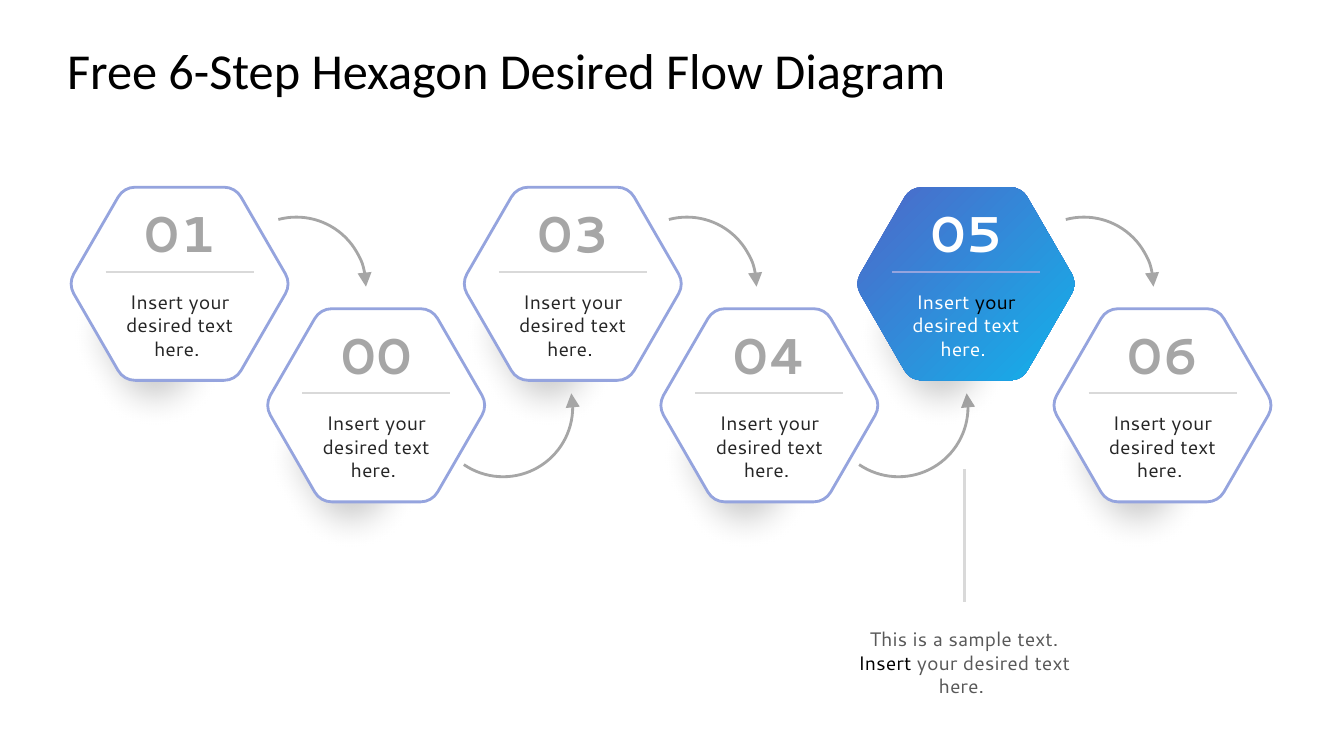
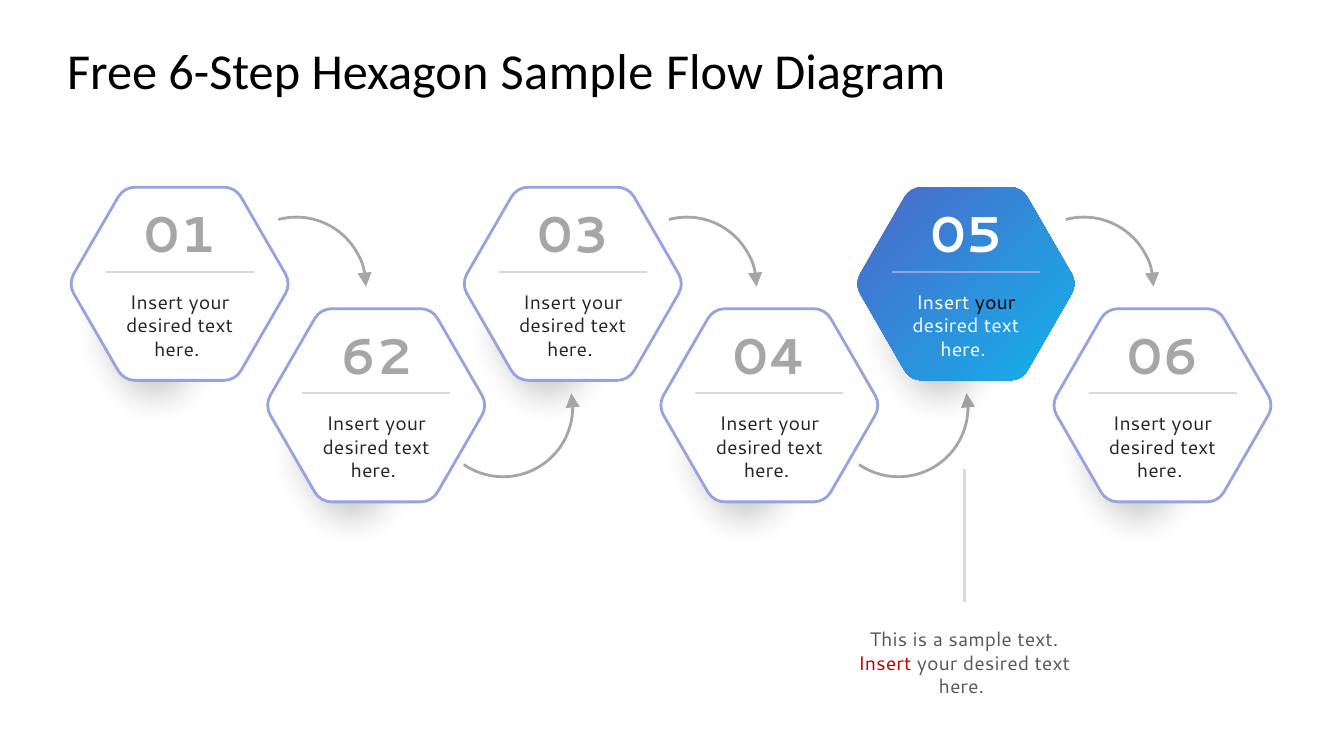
Hexagon Desired: Desired -> Sample
00: 00 -> 62
Insert at (885, 664) colour: black -> red
